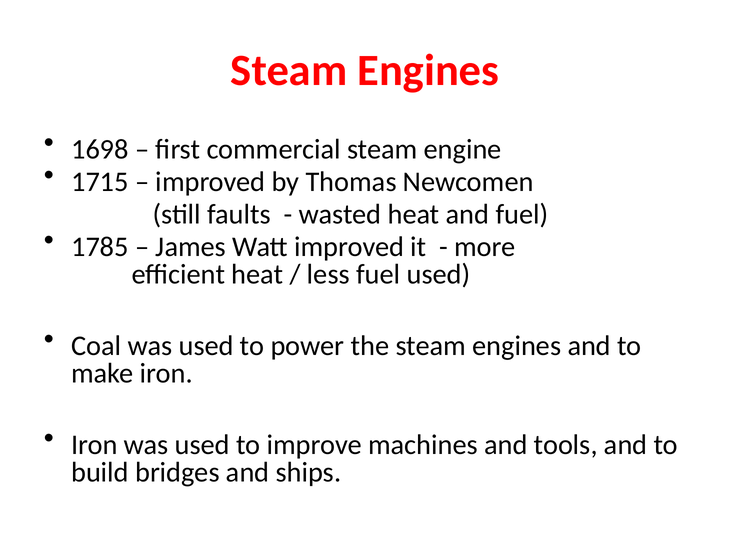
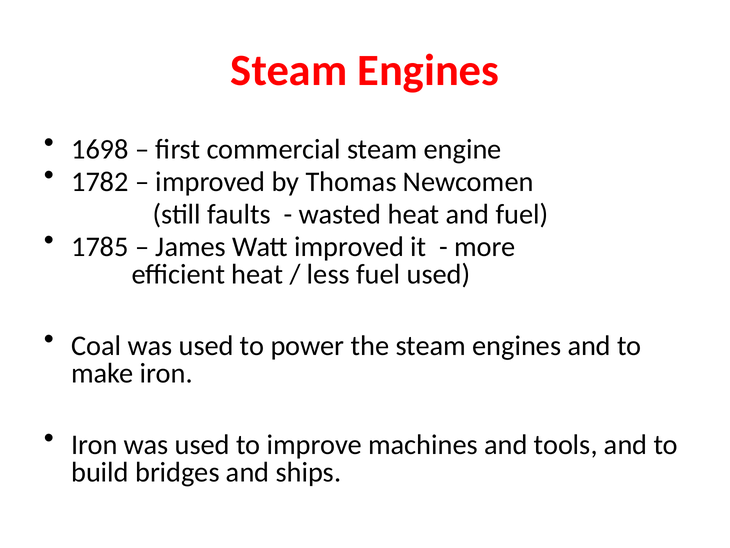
1715: 1715 -> 1782
